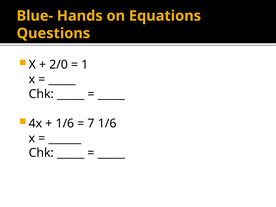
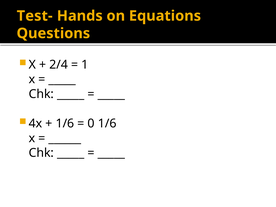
Blue-: Blue- -> Test-
2/0: 2/0 -> 2/4
7: 7 -> 0
